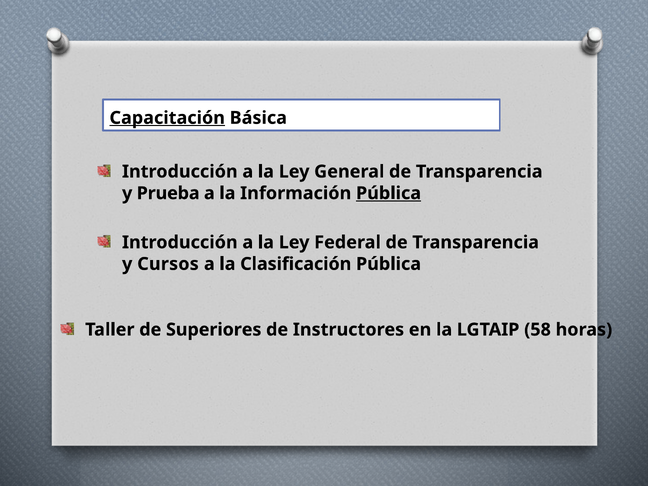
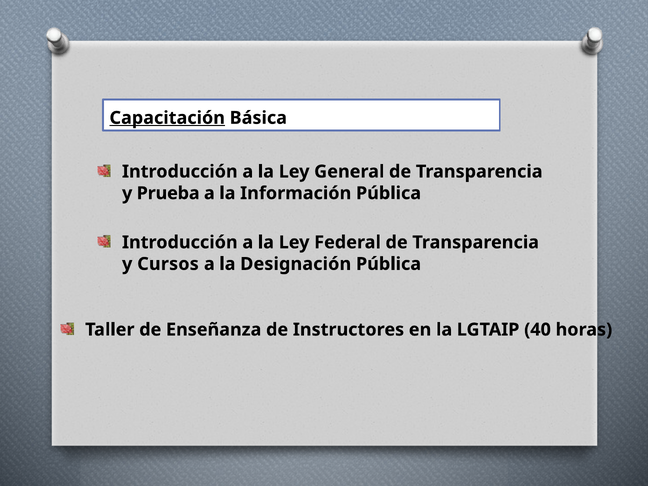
Pública at (389, 193) underline: present -> none
Clasificación: Clasificación -> Designación
Superiores: Superiores -> Enseñanza
58: 58 -> 40
